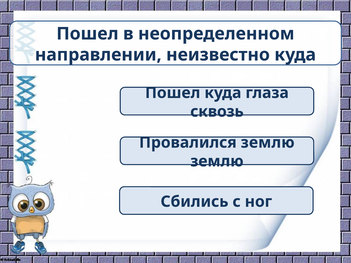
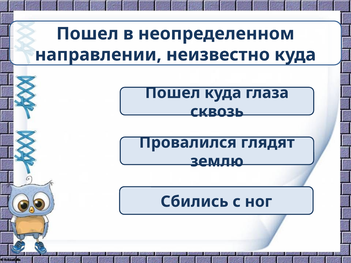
Провалился землю: землю -> глядят
